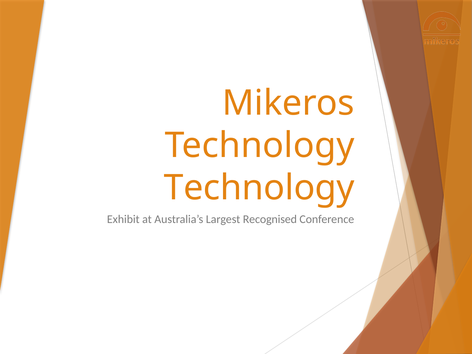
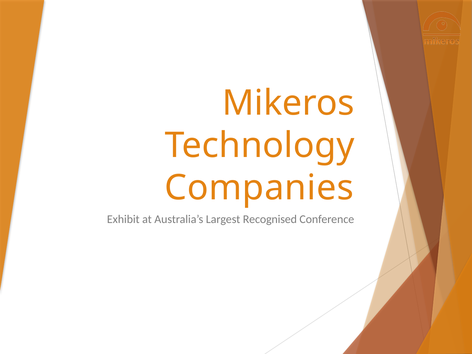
Technology at (259, 188): Technology -> Companies
